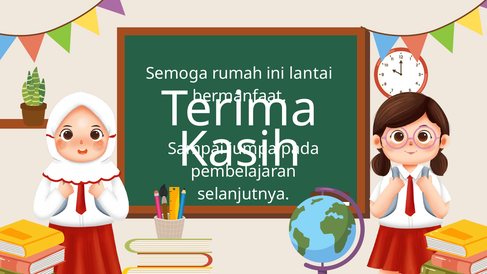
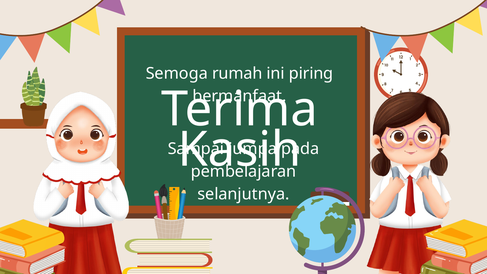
lantai: lantai -> piring
